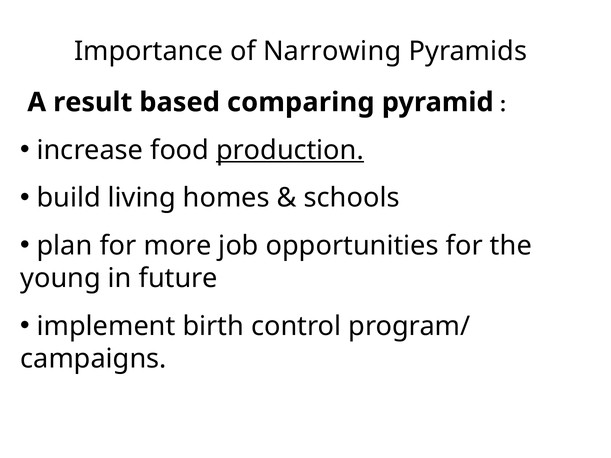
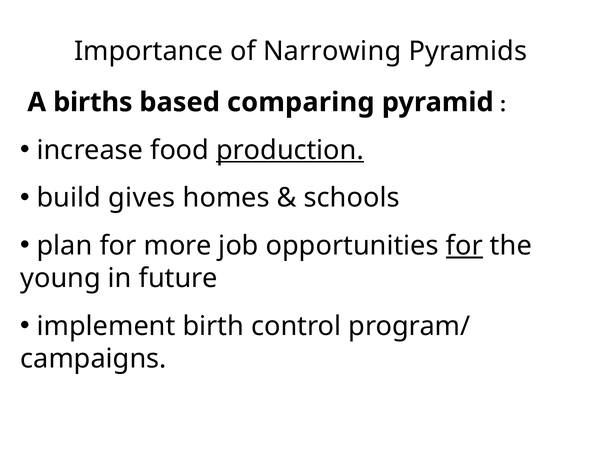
result: result -> births
living: living -> gives
for at (464, 246) underline: none -> present
